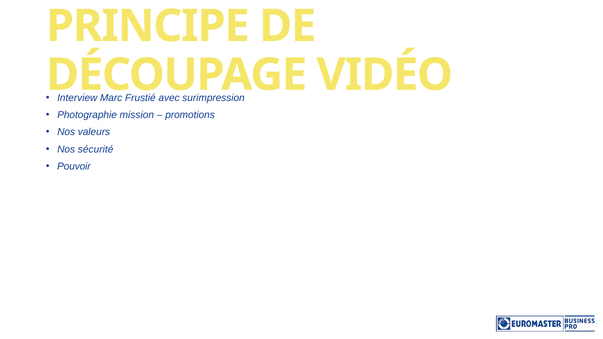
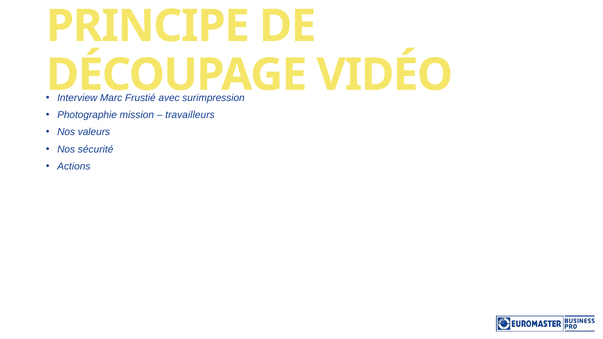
promotions: promotions -> travailleurs
Pouvoir: Pouvoir -> Actions
